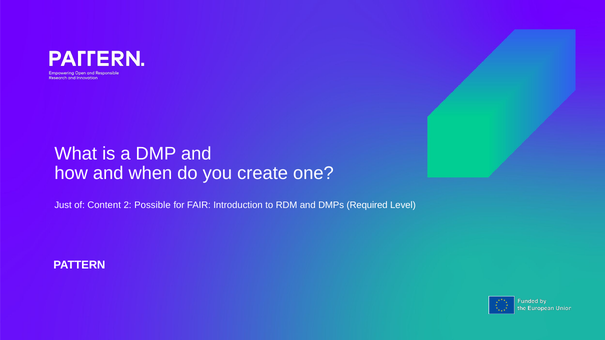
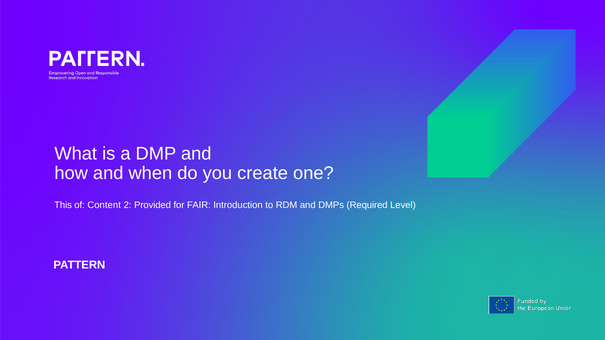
Just: Just -> This
Possible: Possible -> Provided
